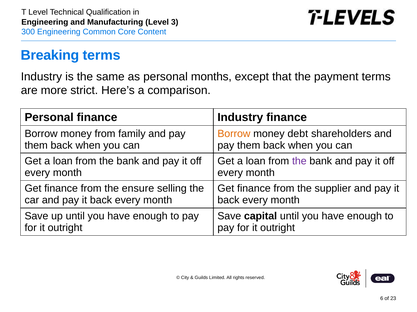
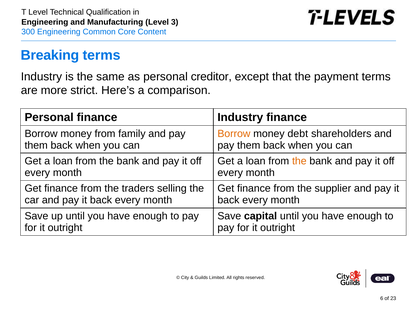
months: months -> creditor
the at (299, 161) colour: purple -> orange
ensure: ensure -> traders
